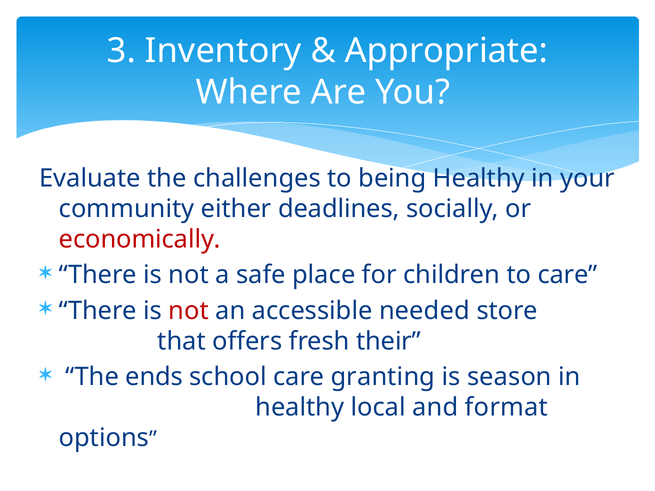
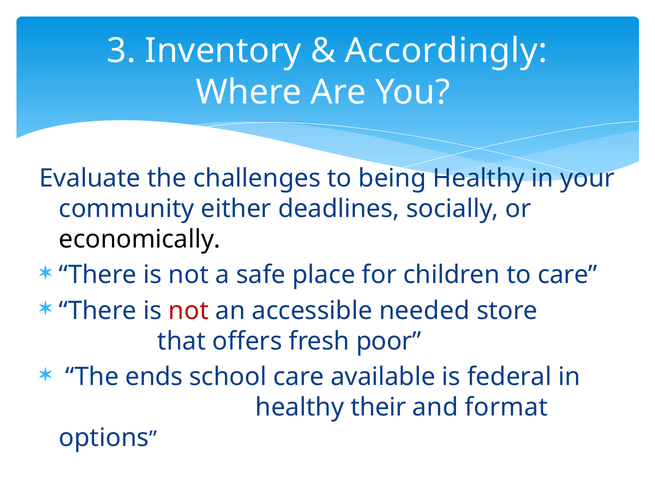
Appropriate: Appropriate -> Accordingly
economically colour: red -> black
their: their -> poor
granting: granting -> available
season: season -> federal
local: local -> their
